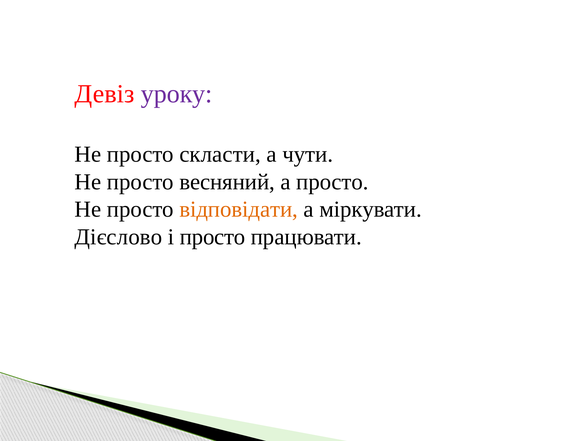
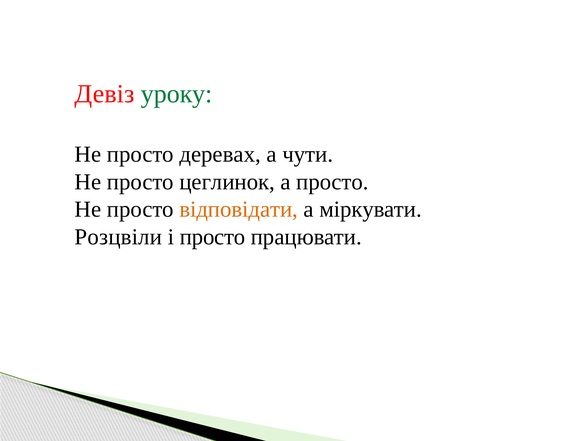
уроку colour: purple -> green
скласти: скласти -> деревах
весняний: весняний -> цеглинок
Дієслово: Дієслово -> Розцвіли
